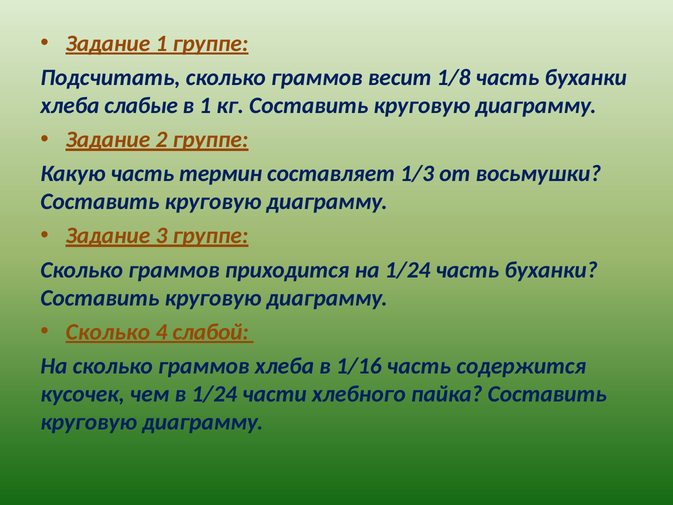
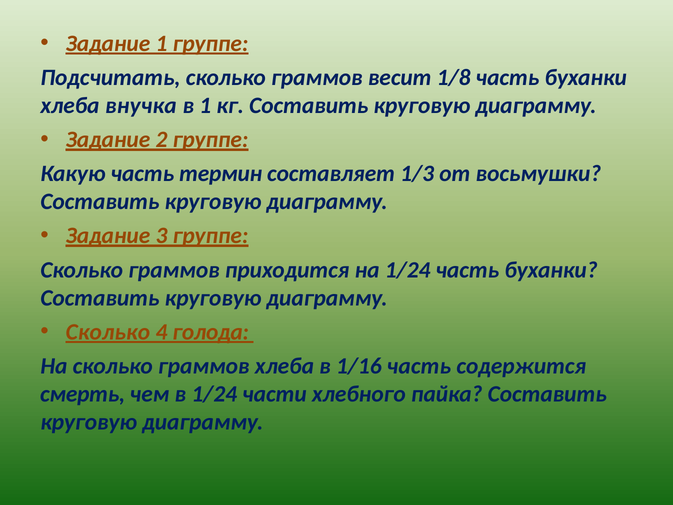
слабые: слабые -> внучка
слабой: слабой -> голода
кусочек: кусочек -> смерть
